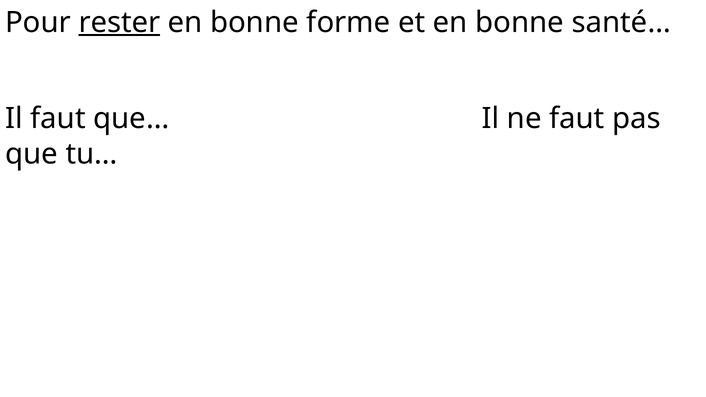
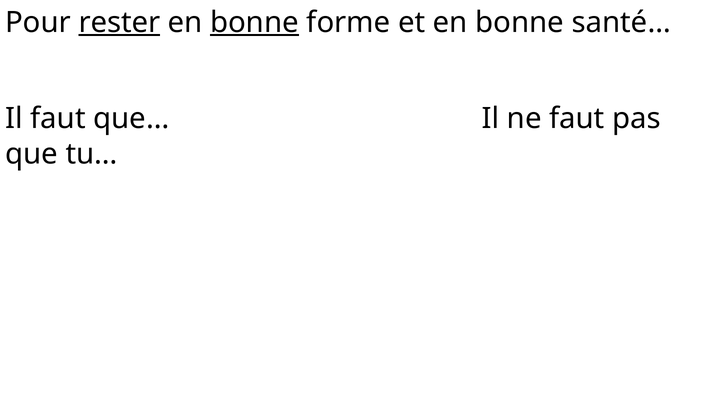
bonne at (254, 22) underline: none -> present
